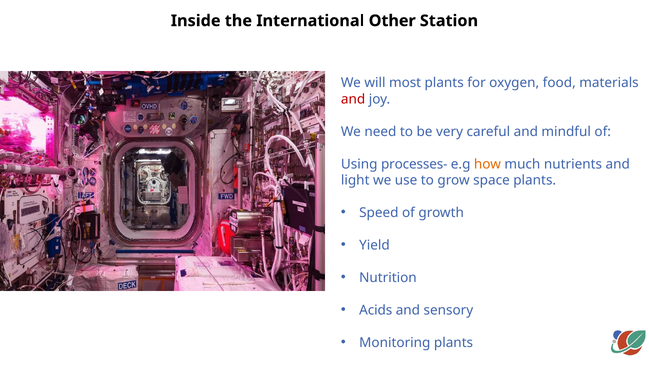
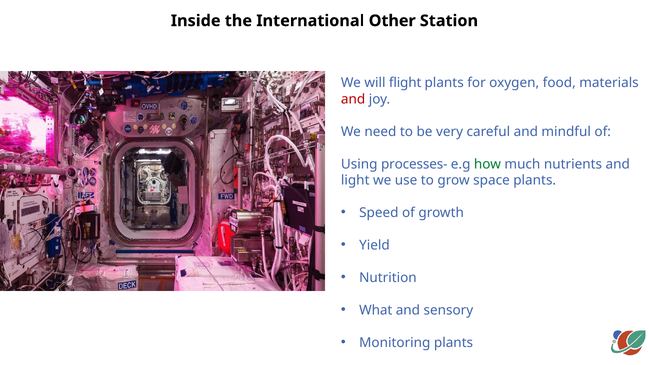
most: most -> flight
how colour: orange -> green
Acids: Acids -> What
